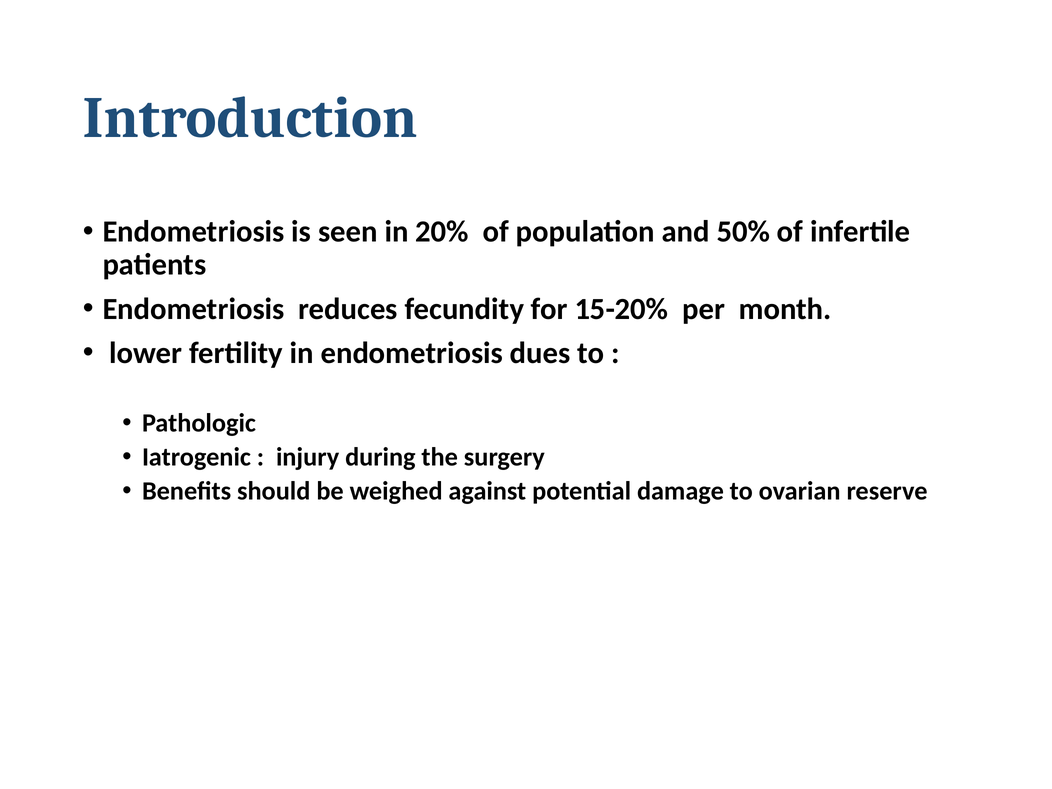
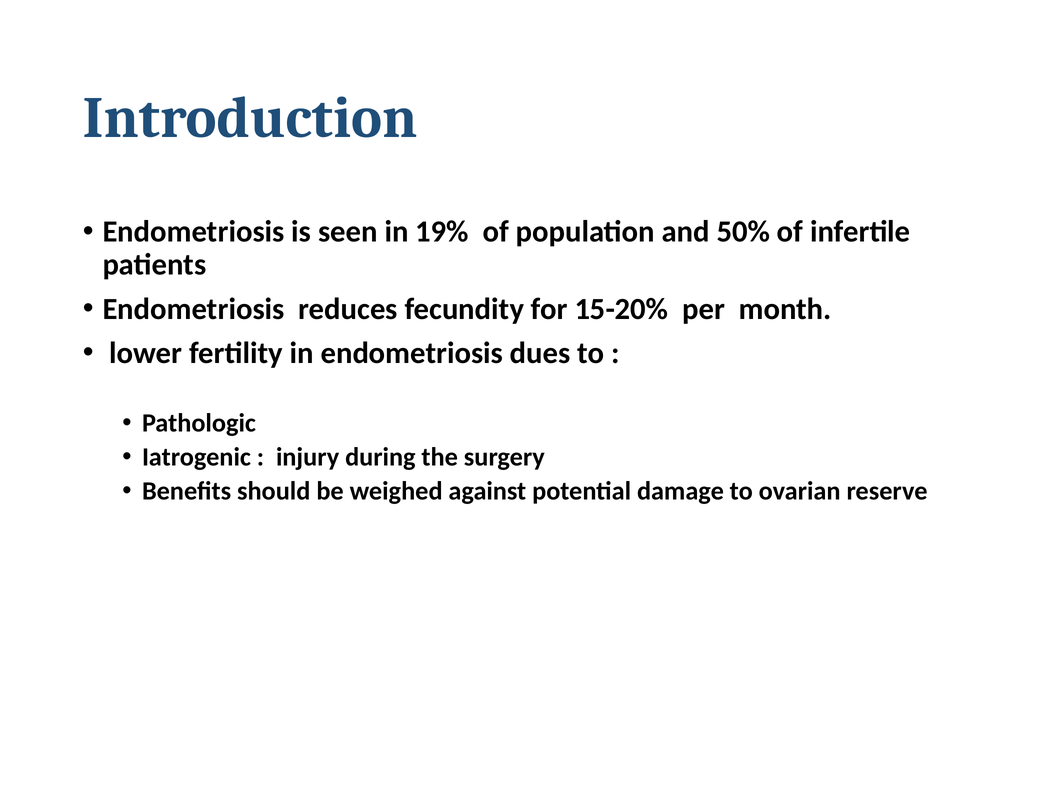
20%: 20% -> 19%
